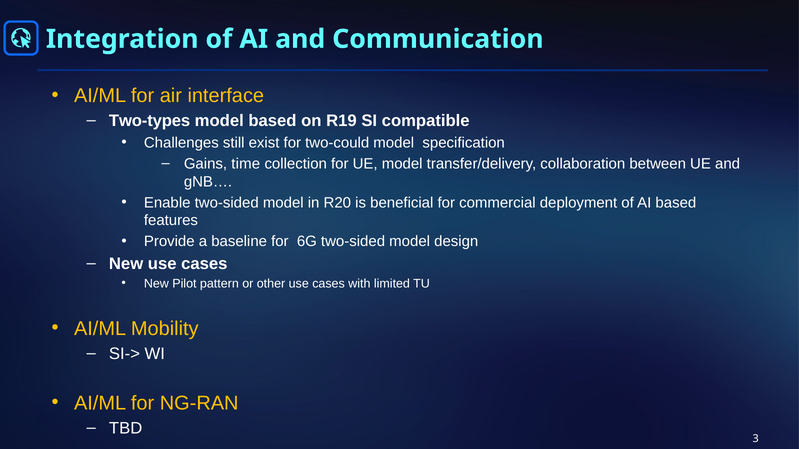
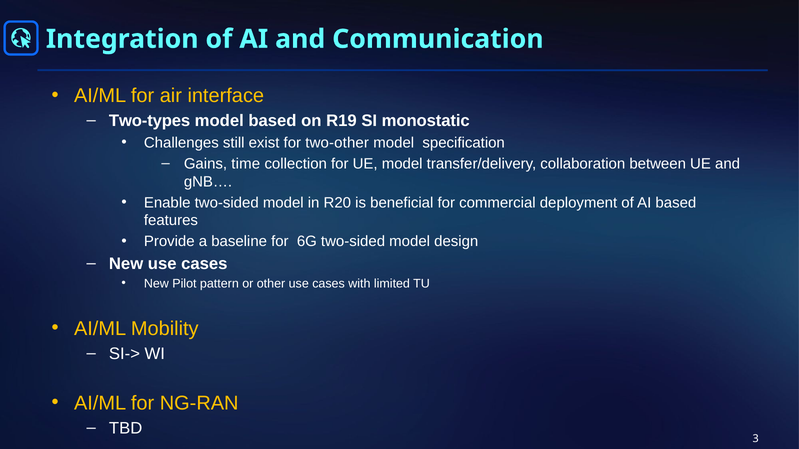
compatible: compatible -> monostatic
two-could: two-could -> two-other
